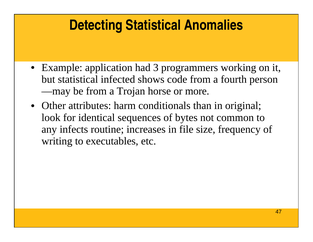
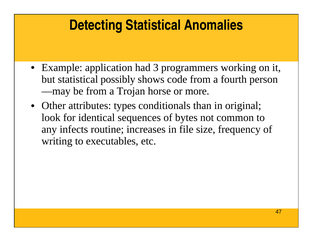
infected: infected -> possibly
harm: harm -> types
